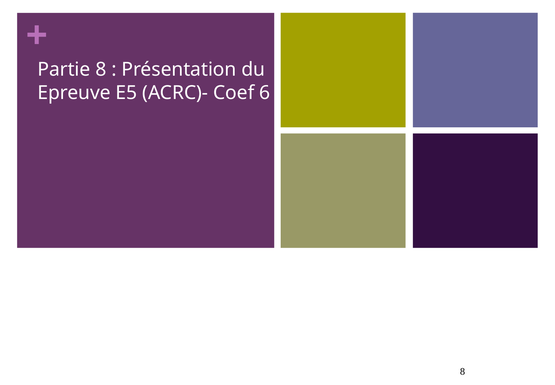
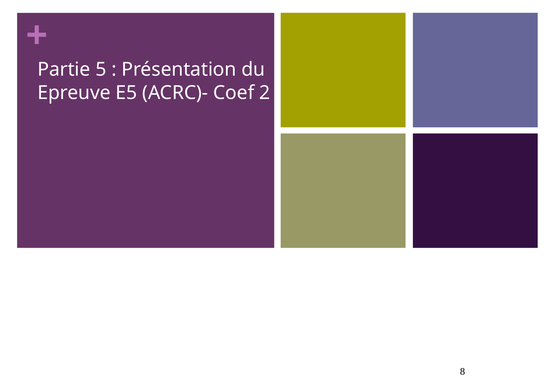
Partie 8: 8 -> 5
6: 6 -> 2
